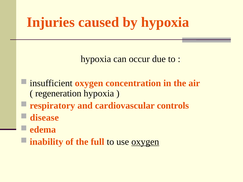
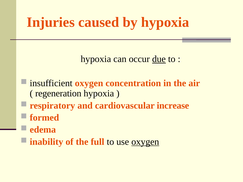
due underline: none -> present
controls: controls -> increase
disease: disease -> formed
